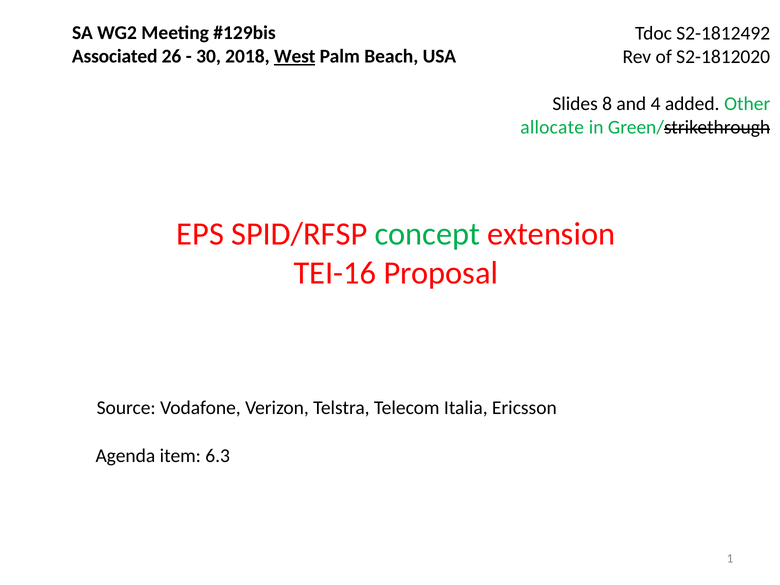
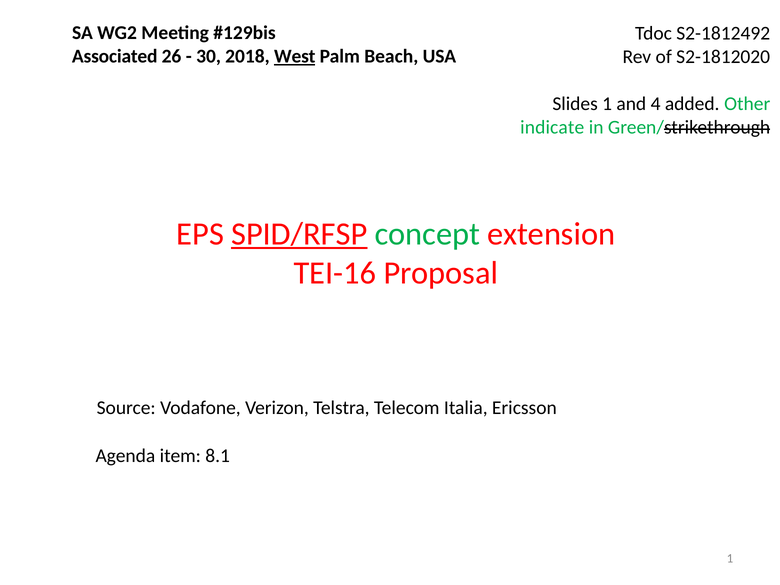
Slides 8: 8 -> 1
allocate: allocate -> indicate
SPID/RFSP underline: none -> present
6.3: 6.3 -> 8.1
